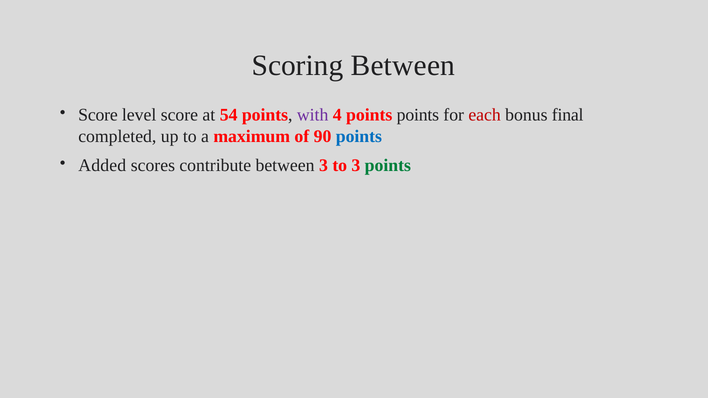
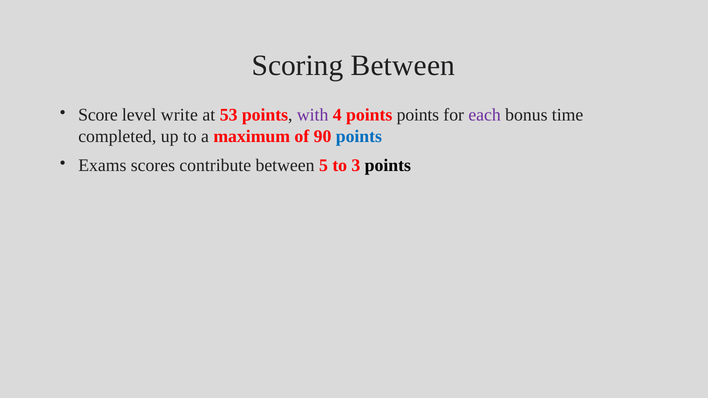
level score: score -> write
54: 54 -> 53
each colour: red -> purple
final: final -> time
Added: Added -> Exams
between 3: 3 -> 5
points at (388, 166) colour: green -> black
